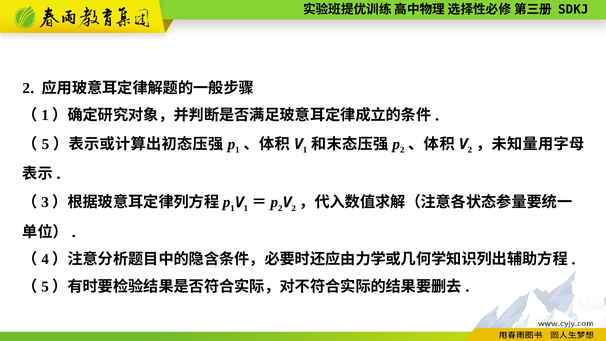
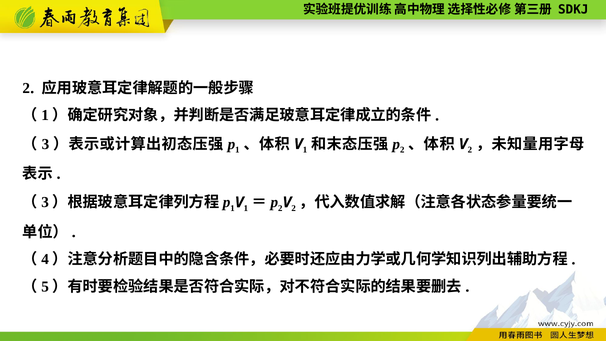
5: 5 -> 3
